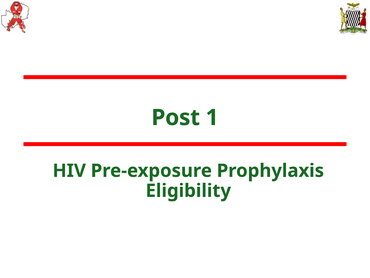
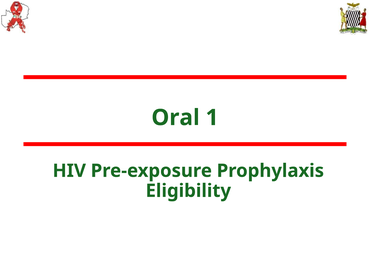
Post: Post -> Oral
